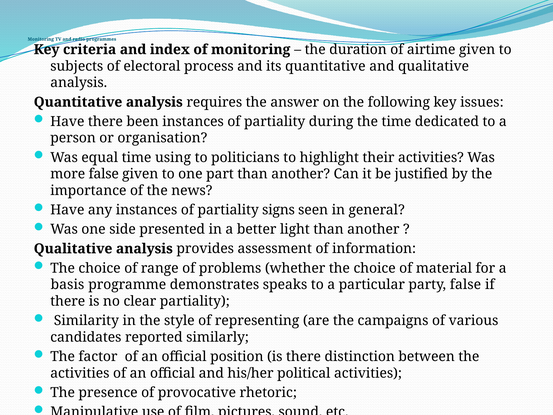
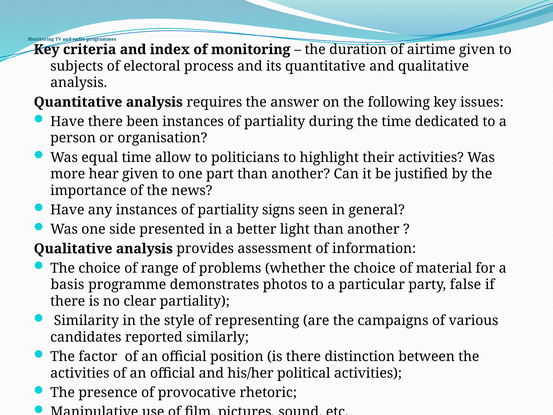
using: using -> allow
more false: false -> hear
speaks: speaks -> photos
